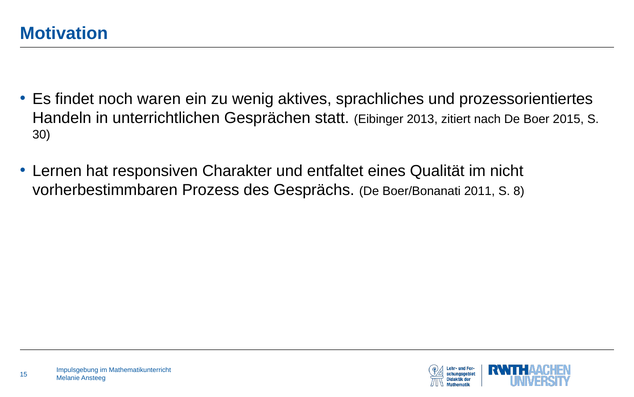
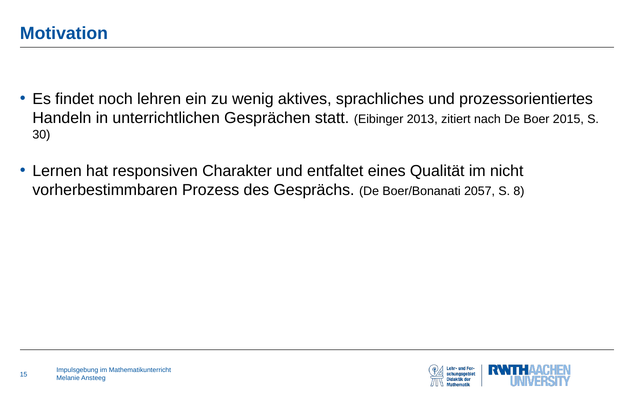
waren: waren -> lehren
2011: 2011 -> 2057
